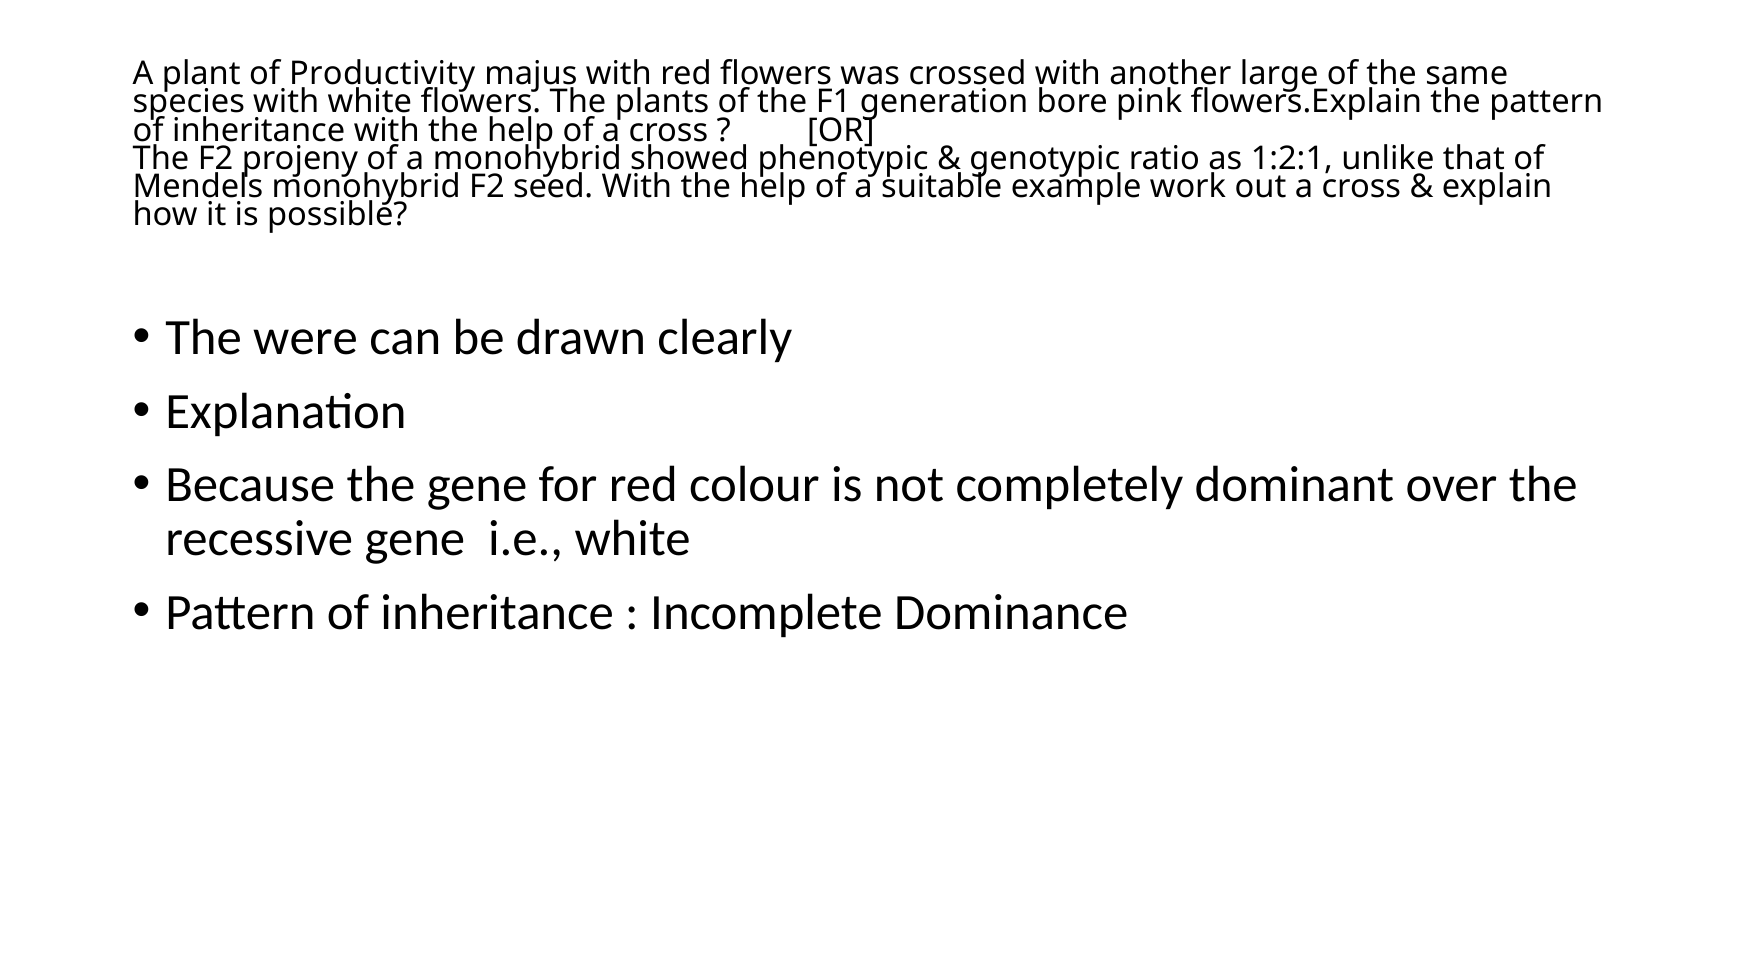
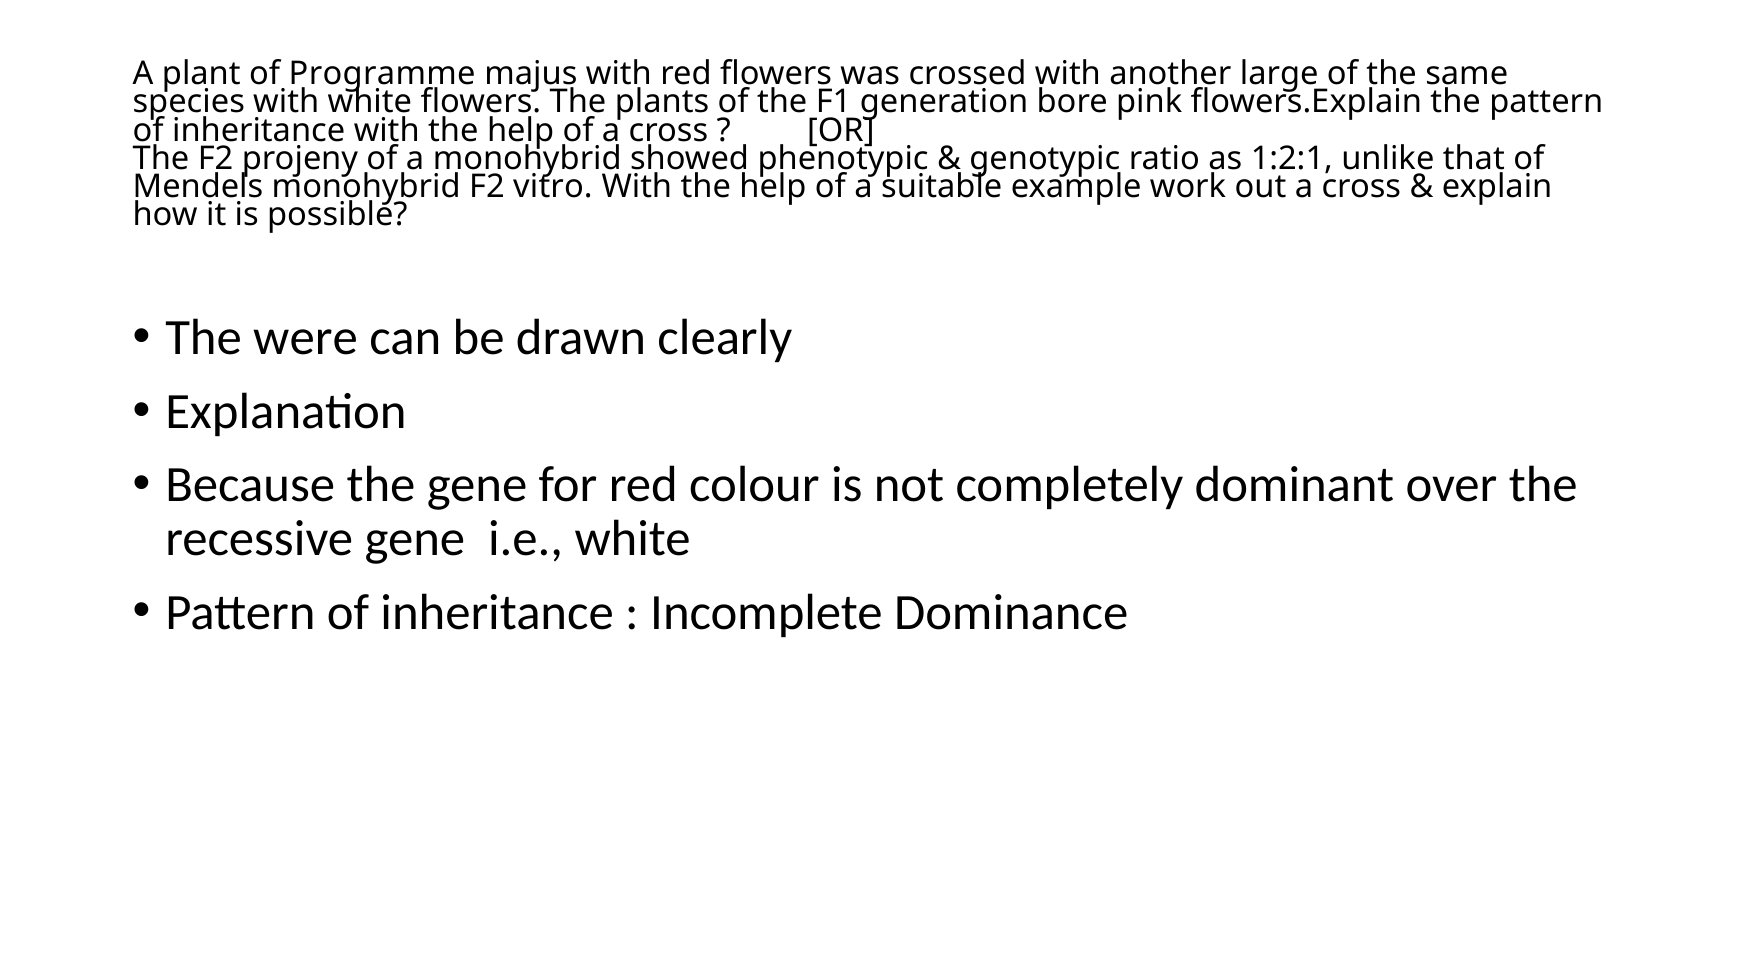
Productivity: Productivity -> Programme
seed: seed -> vitro
